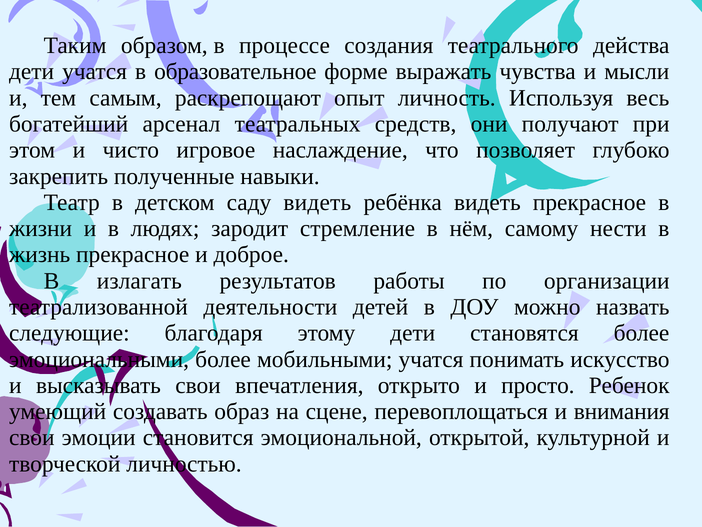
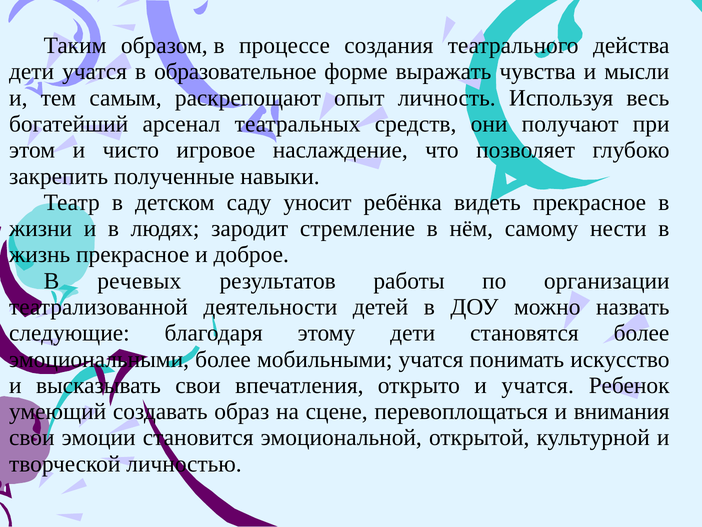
саду видеть: видеть -> уносит
излагать: излагать -> речевых
и просто: просто -> учатся
